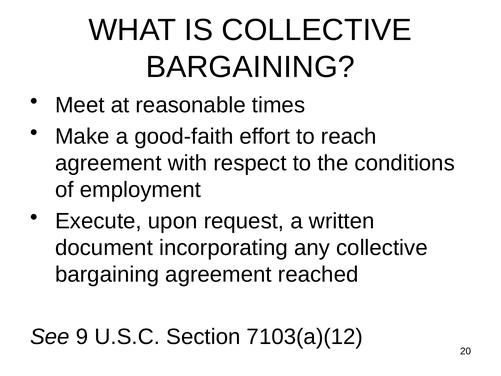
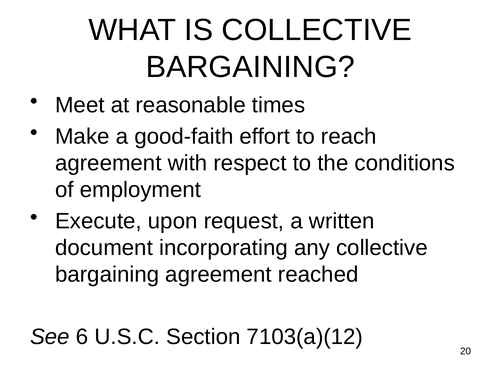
9: 9 -> 6
